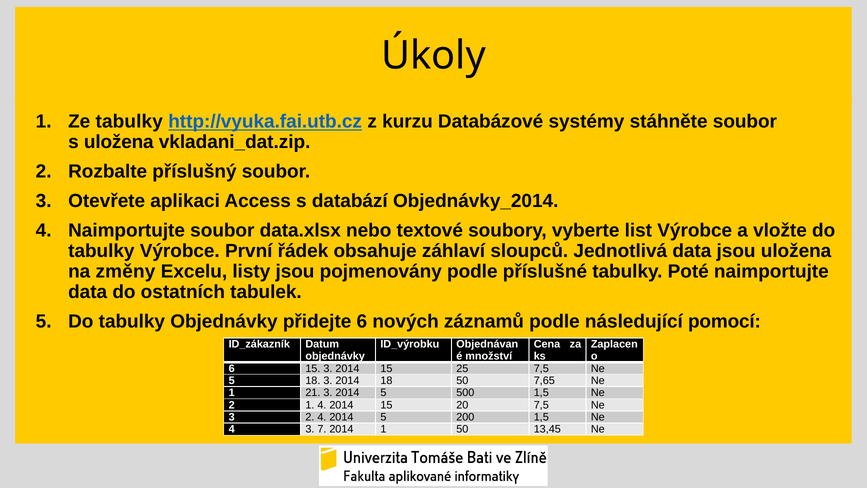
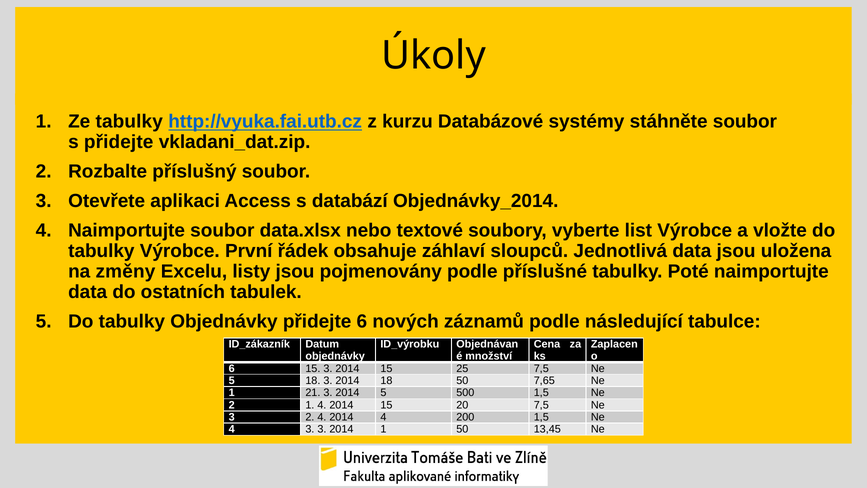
s uložena: uložena -> přidejte
pomocí: pomocí -> tabulce
4 2014 5: 5 -> 4
3 7: 7 -> 3
